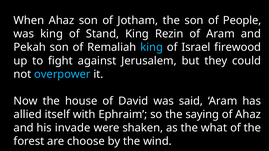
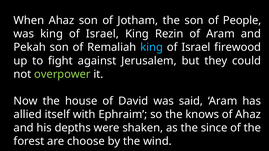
was king of Stand: Stand -> Israel
overpower colour: light blue -> light green
saying: saying -> knows
invade: invade -> depths
what: what -> since
